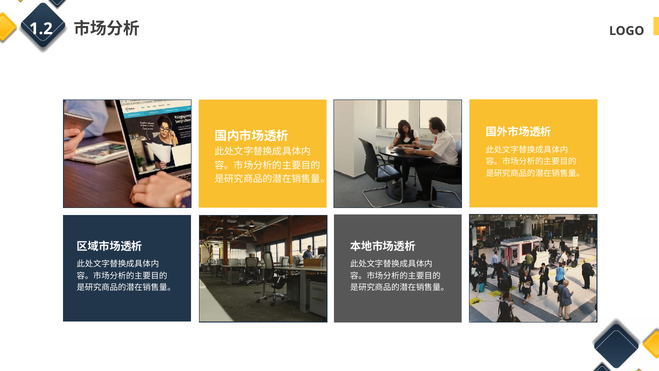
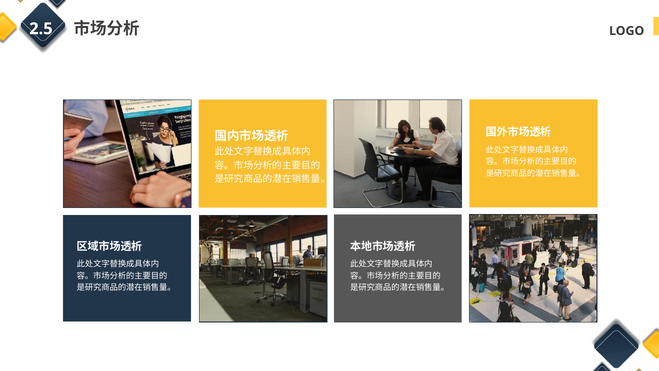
1.2: 1.2 -> 2.5
